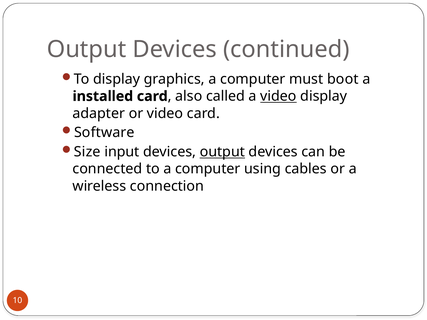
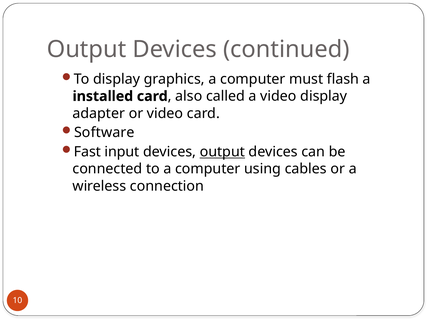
boot: boot -> flash
video at (278, 96) underline: present -> none
Size: Size -> Fast
